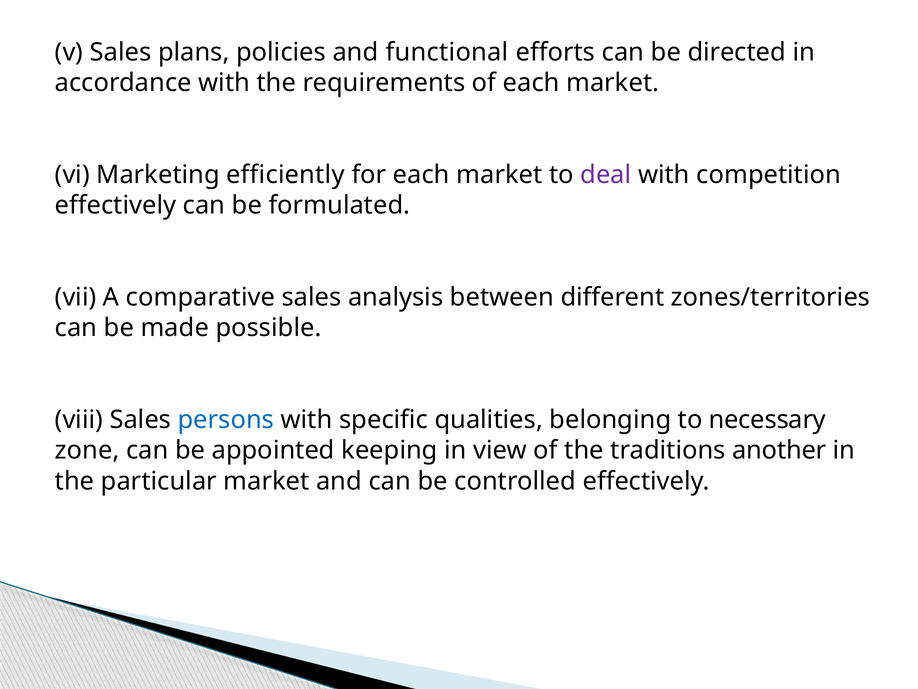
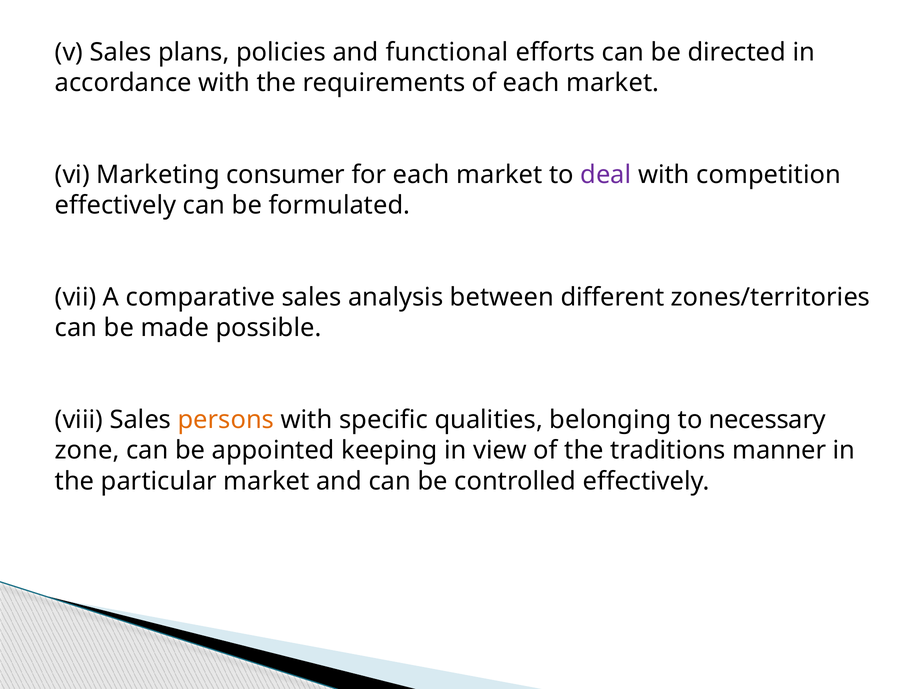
efficiently: efficiently -> consumer
persons colour: blue -> orange
another: another -> manner
